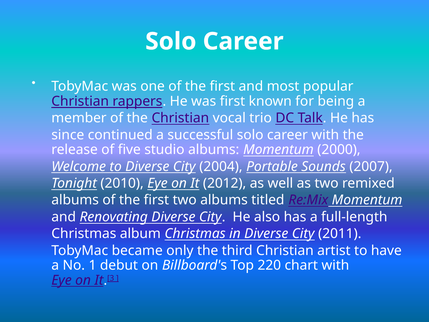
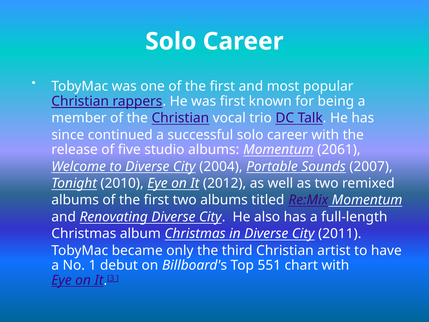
2000: 2000 -> 2061
220: 220 -> 551
